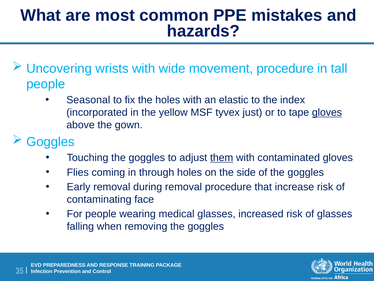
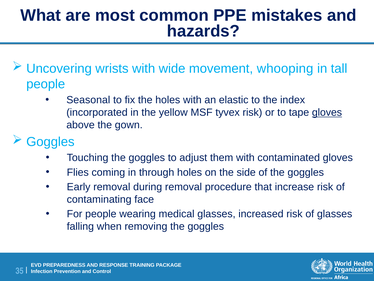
movement procedure: procedure -> whooping
tyvex just: just -> risk
them underline: present -> none
